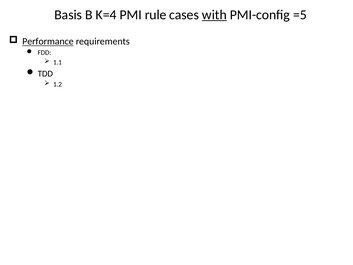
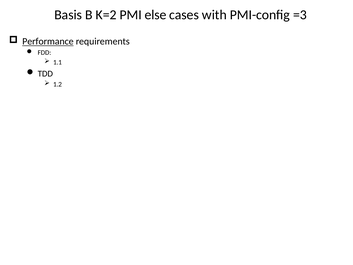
K=4: K=4 -> K=2
rule: rule -> else
with underline: present -> none
=5: =5 -> =3
